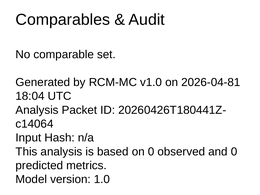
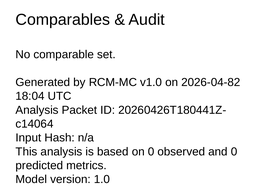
2026-04-81: 2026-04-81 -> 2026-04-82
